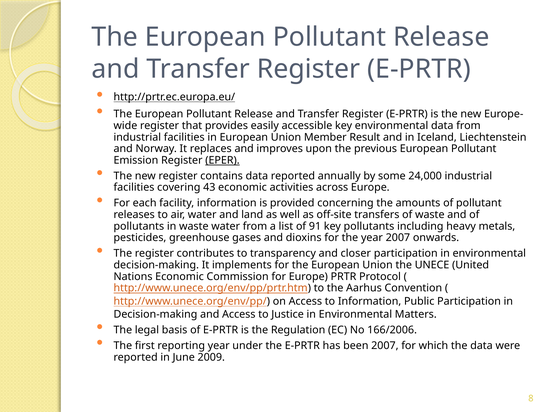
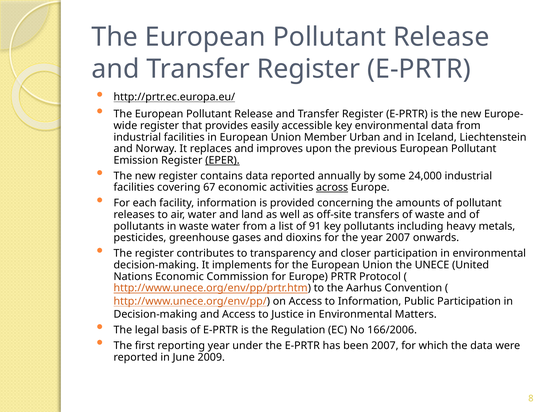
Result: Result -> Urban
43: 43 -> 67
across underline: none -> present
